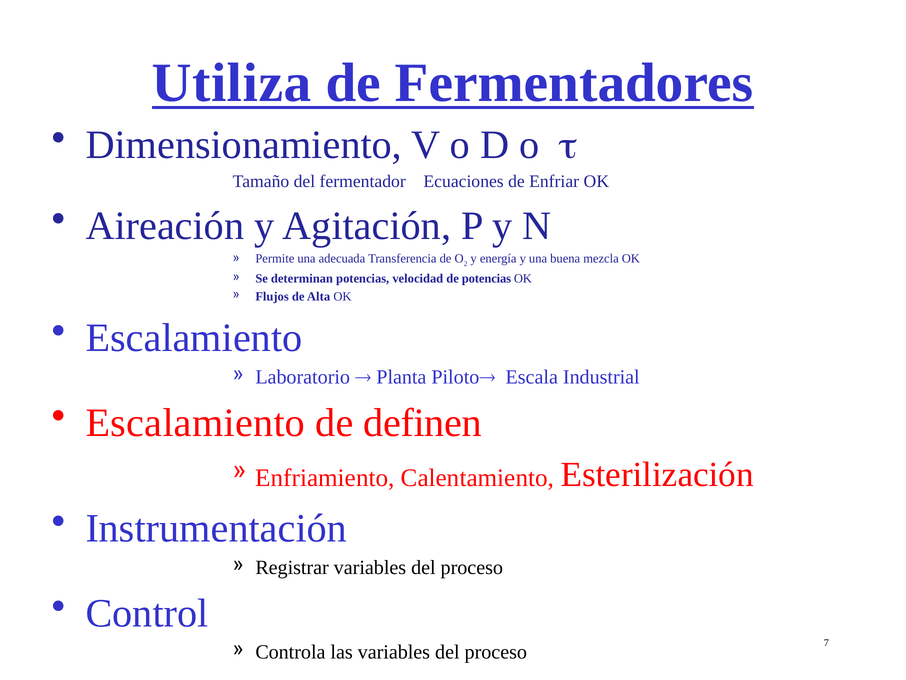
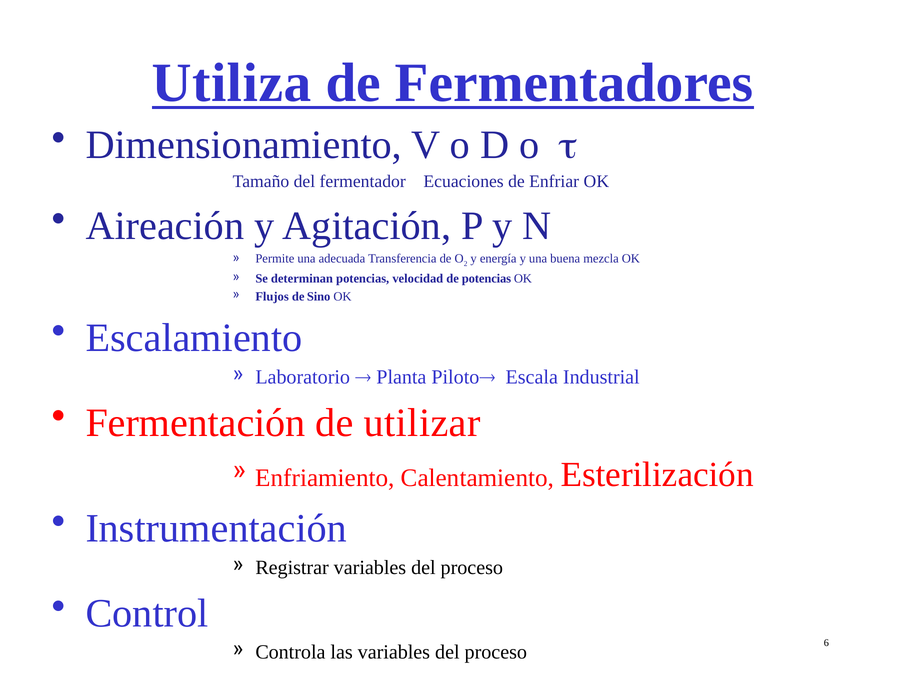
Alta: Alta -> Sino
Escalamiento at (195, 422): Escalamiento -> Fermentación
definen: definen -> utilizar
7: 7 -> 6
